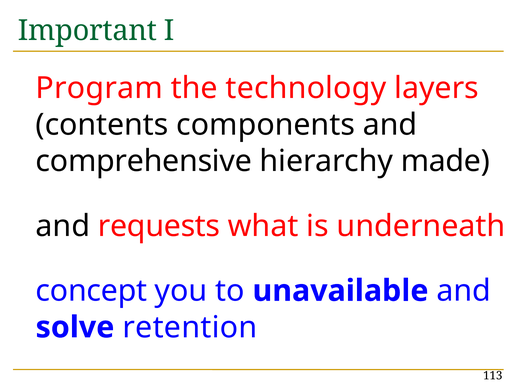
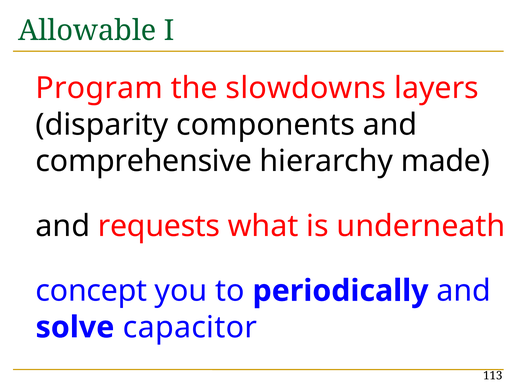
Important: Important -> Allowable
technology: technology -> slowdowns
contents: contents -> disparity
unavailable: unavailable -> periodically
retention: retention -> capacitor
